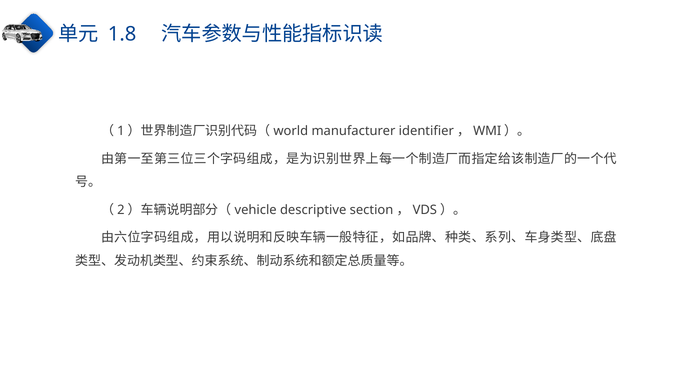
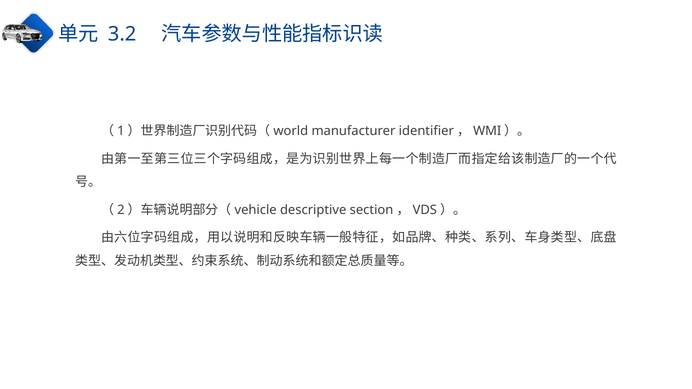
1.8: 1.8 -> 3.2
